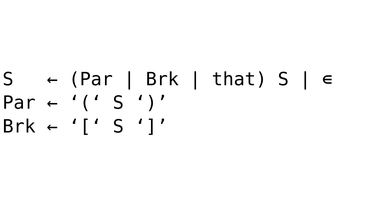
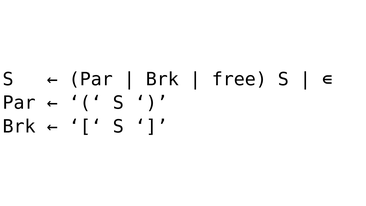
that: that -> free
